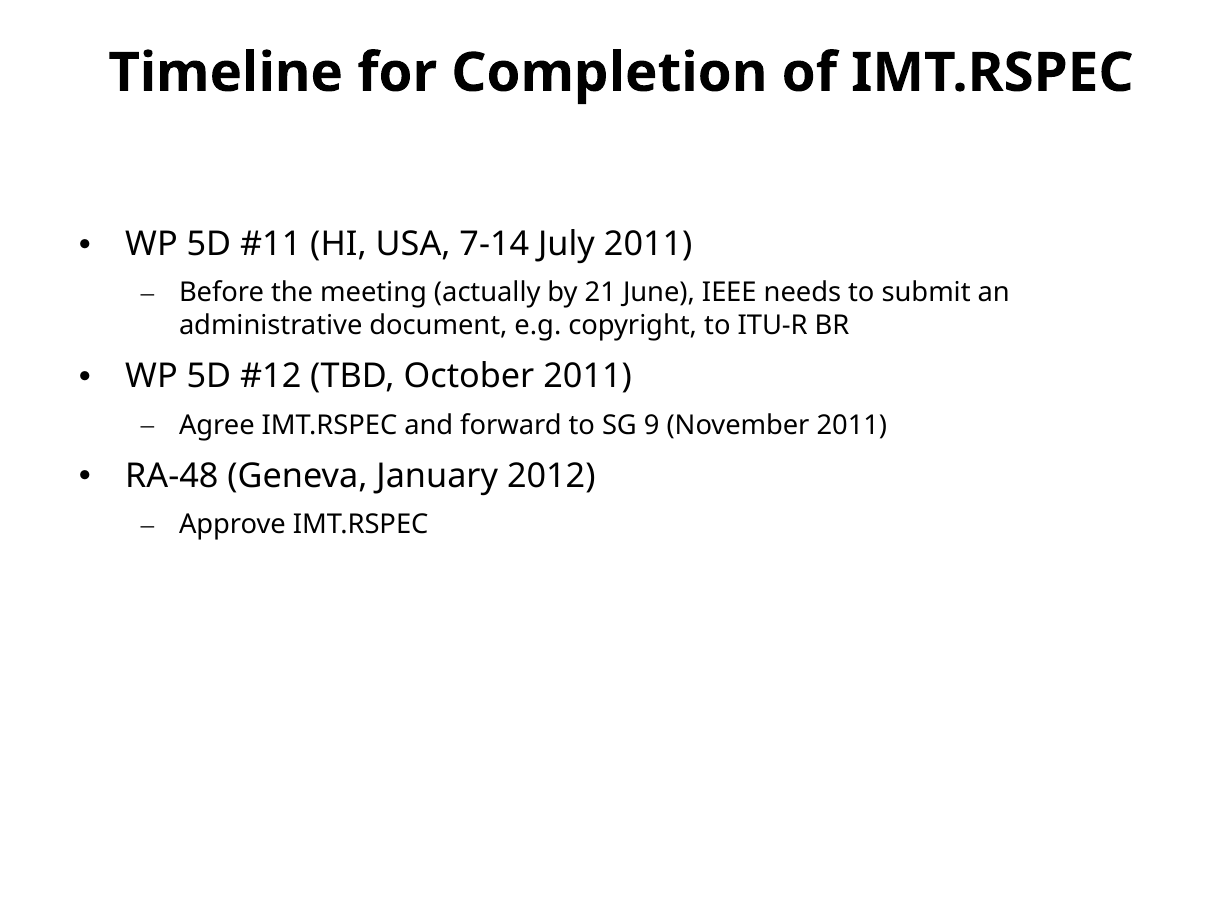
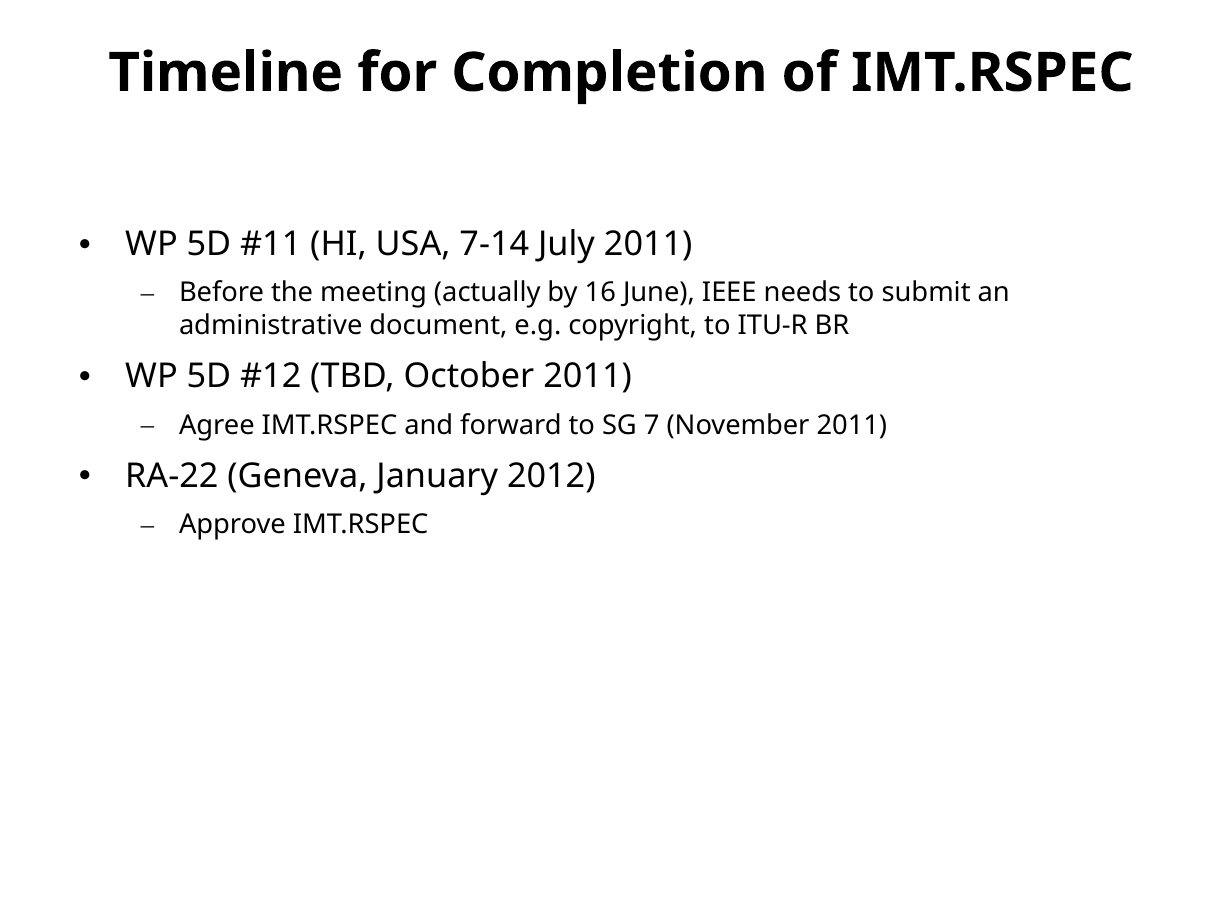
21: 21 -> 16
9: 9 -> 7
RA-48: RA-48 -> RA-22
